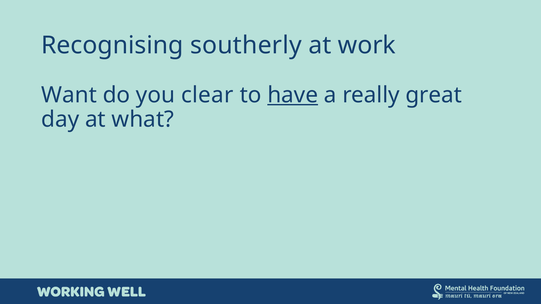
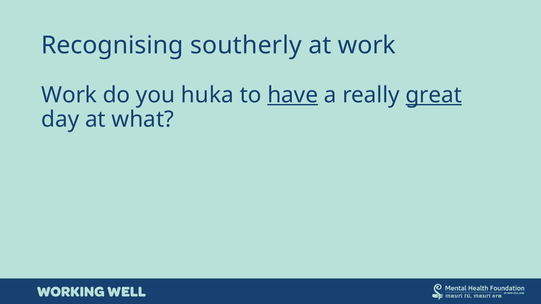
Want at (69, 95): Want -> Work
clear: clear -> huka
great underline: none -> present
